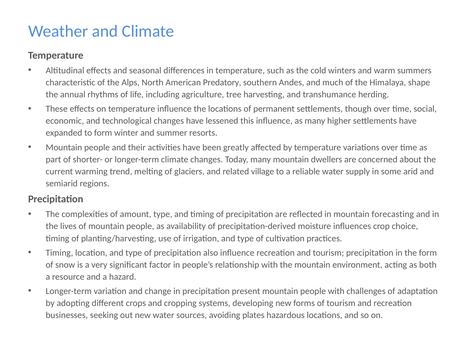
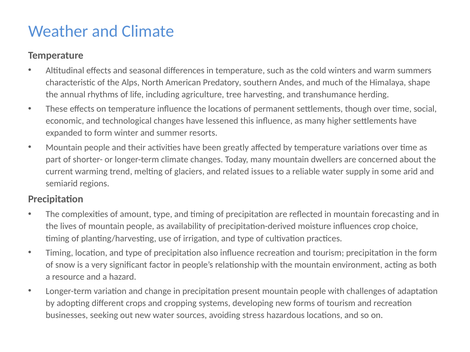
village: village -> issues
plates: plates -> stress
